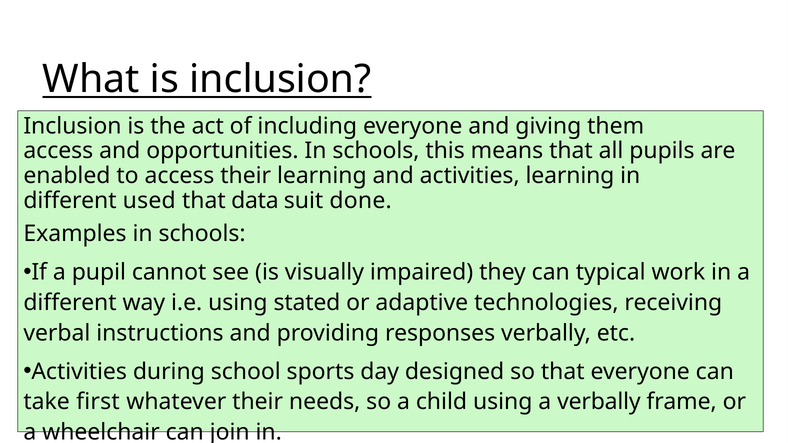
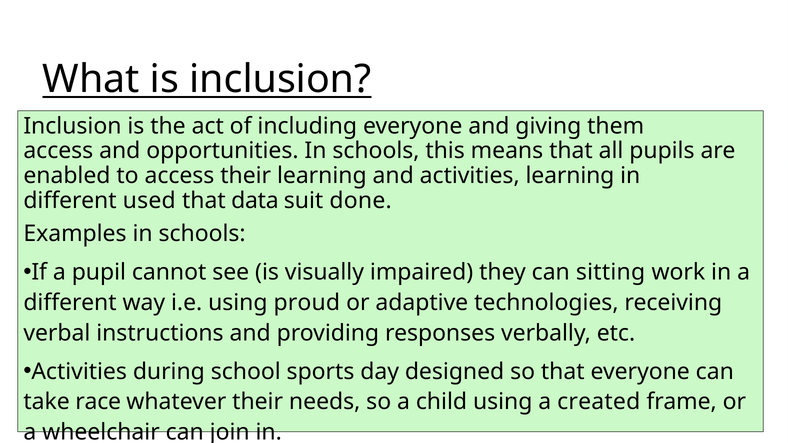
typical: typical -> sitting
stated: stated -> proud
first: first -> race
a verbally: verbally -> created
